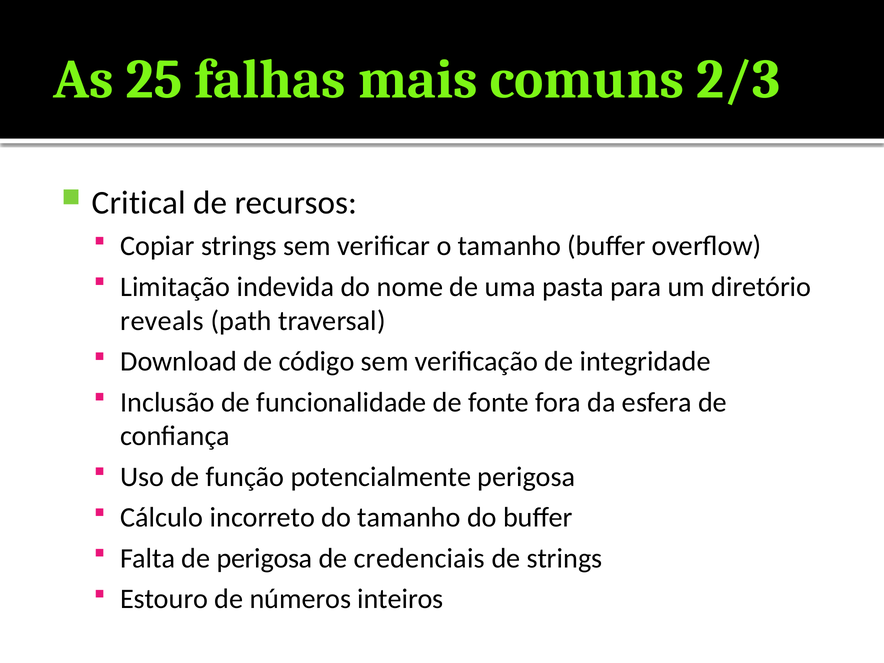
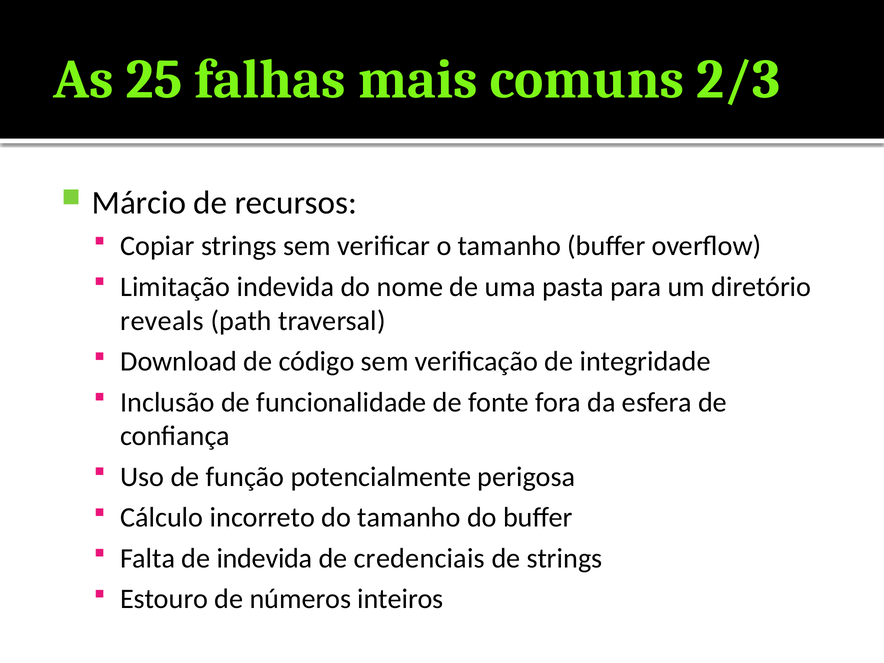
Critical: Critical -> Márcio
de perigosa: perigosa -> indevida
